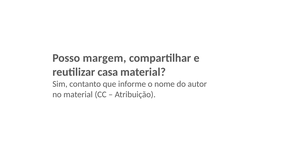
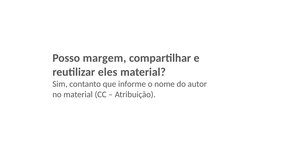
casa: casa -> eles
